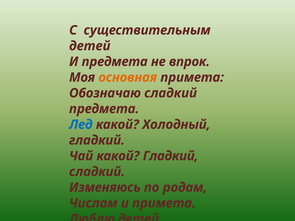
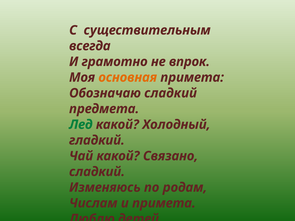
детей at (90, 46): детей -> всегда
И предмета: предмета -> грамотно
Лед colour: blue -> green
какой Гладкий: Гладкий -> Связано
